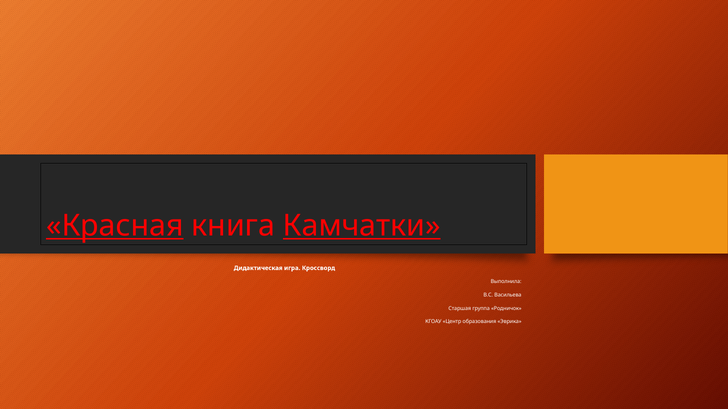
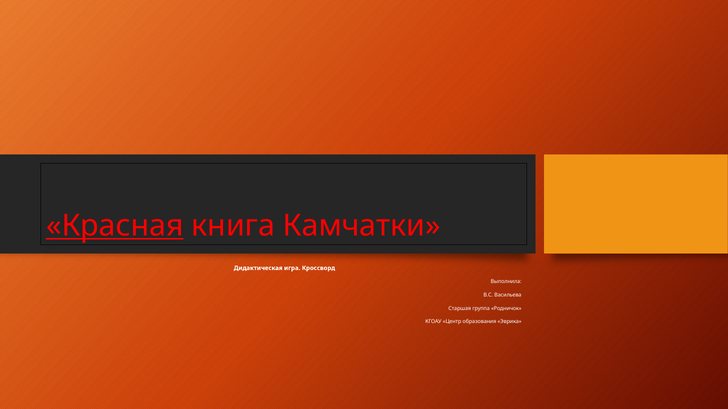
Камчатки underline: present -> none
